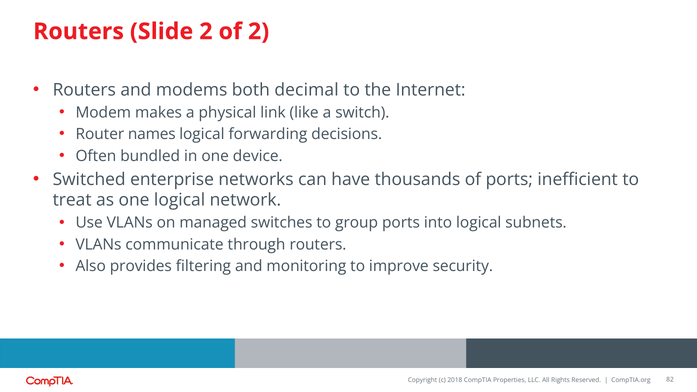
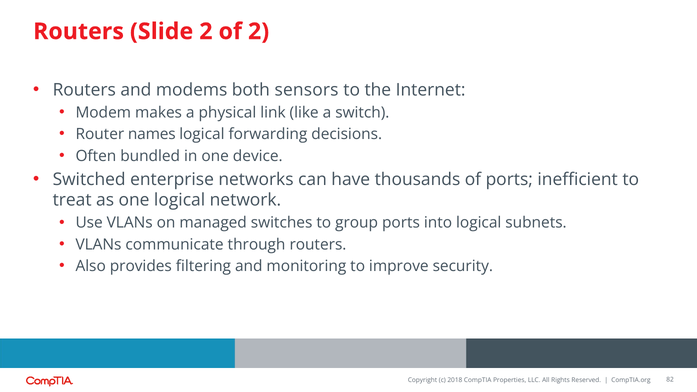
decimal: decimal -> sensors
